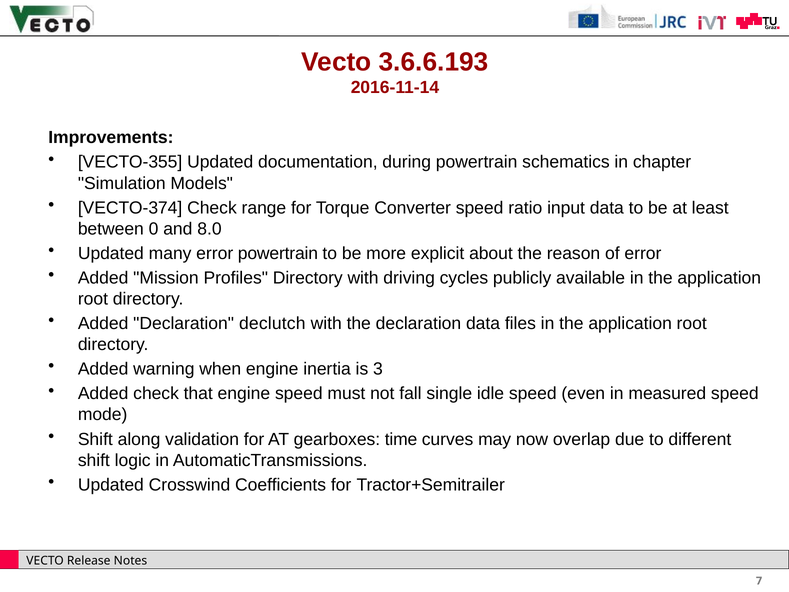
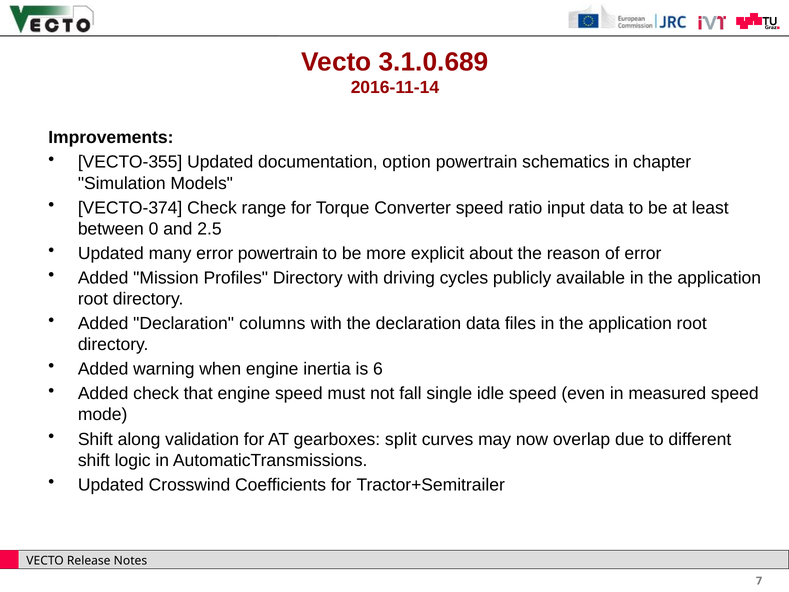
3.6.6.193: 3.6.6.193 -> 3.1.0.689
during: during -> option
8.0: 8.0 -> 2.5
declutch: declutch -> columns
3: 3 -> 6
time: time -> split
